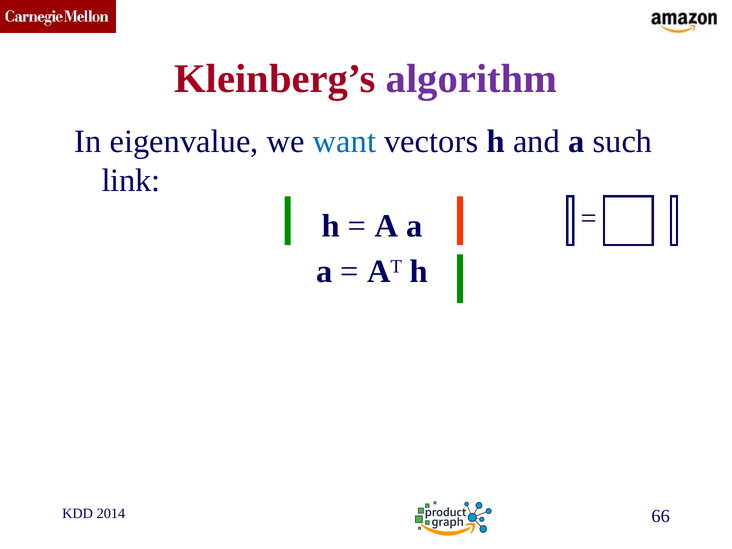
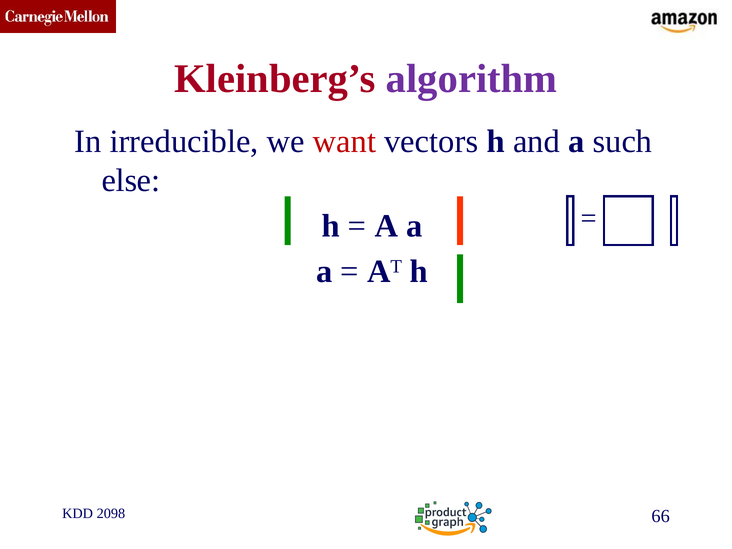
eigenvalue: eigenvalue -> irreducible
want colour: blue -> red
link: link -> else
2014: 2014 -> 2098
